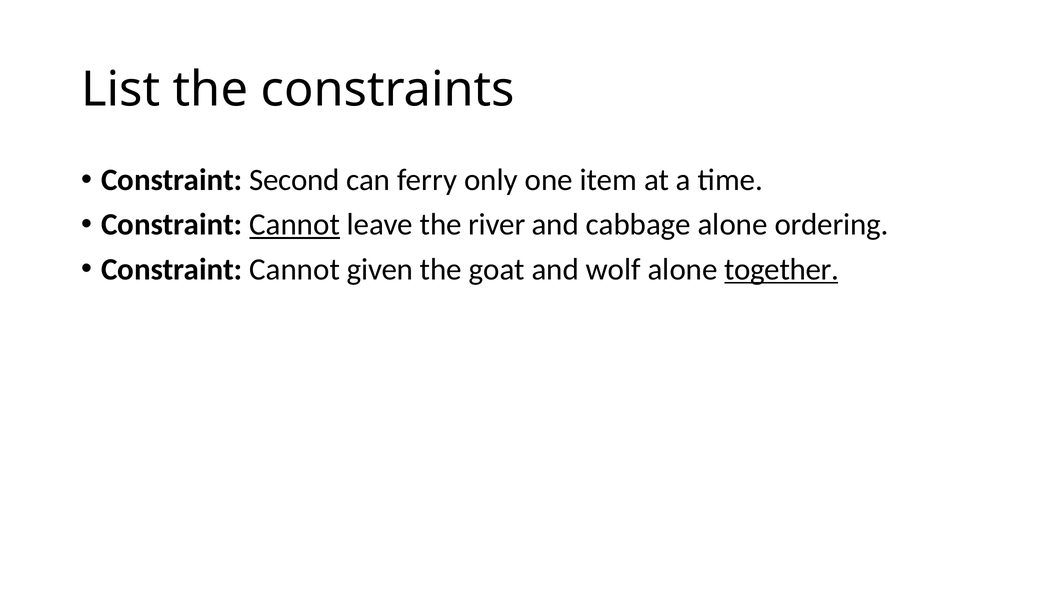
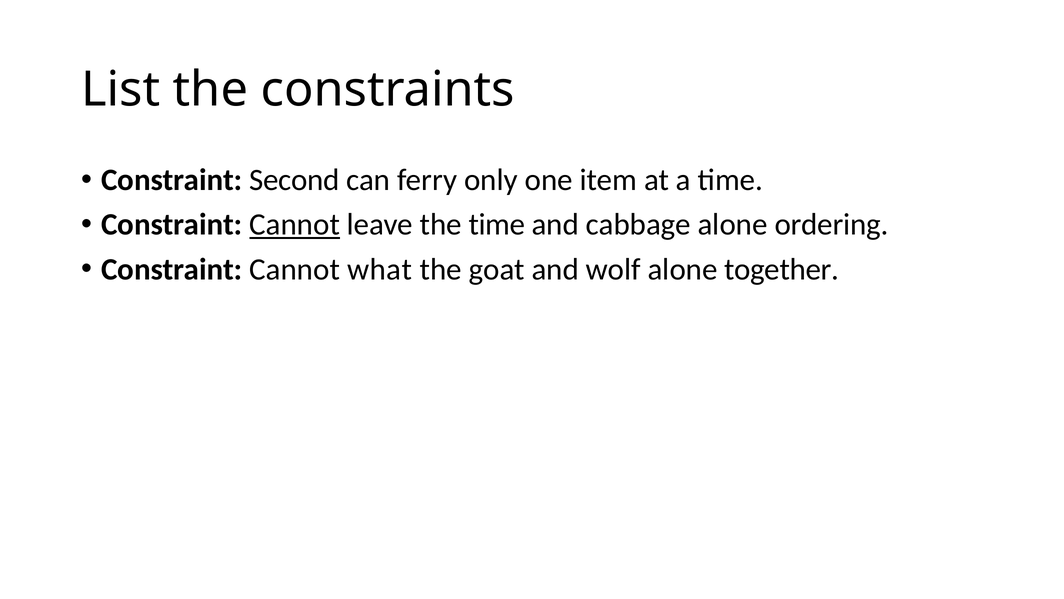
the river: river -> time
given: given -> what
together underline: present -> none
